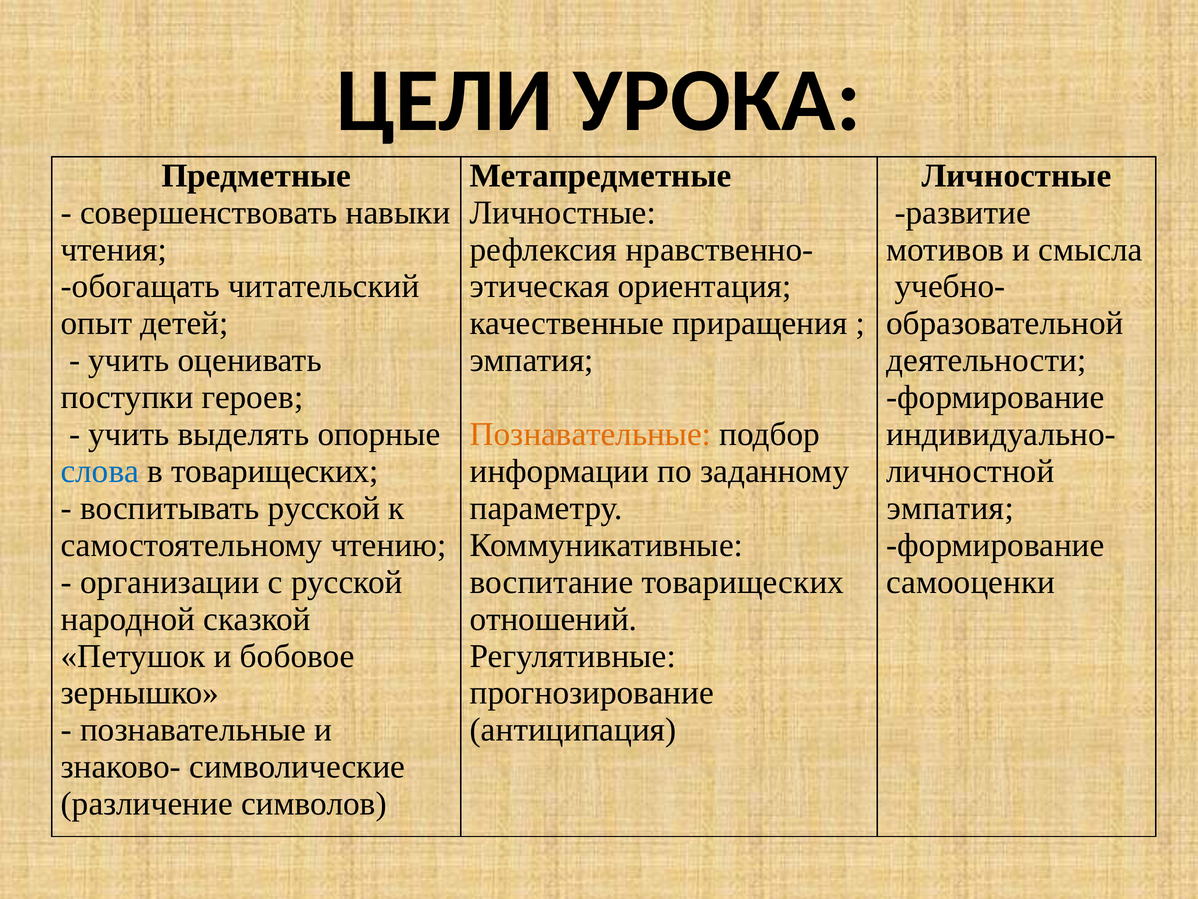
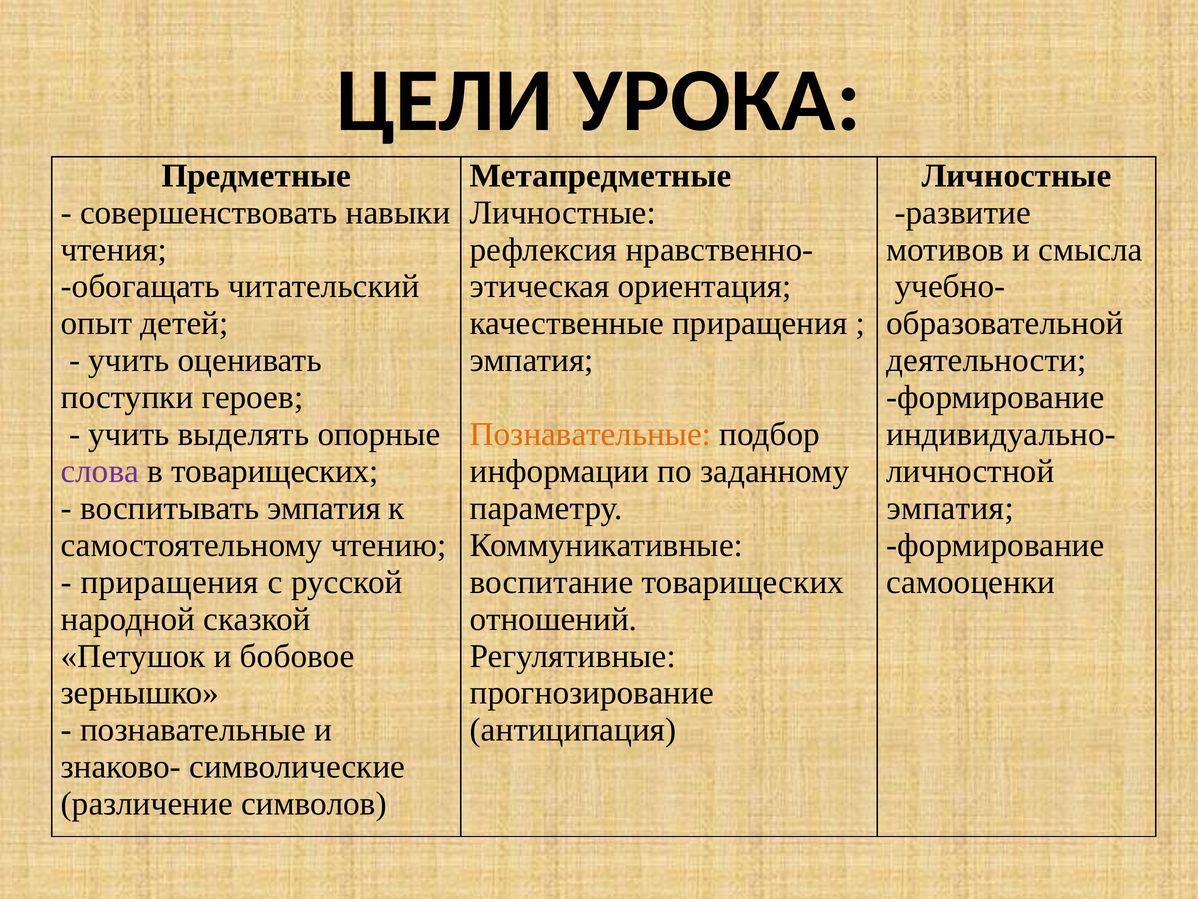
слова colour: blue -> purple
воспитывать русской: русской -> эмпатия
организации at (170, 582): организации -> приращения
